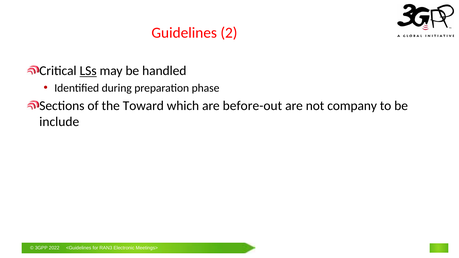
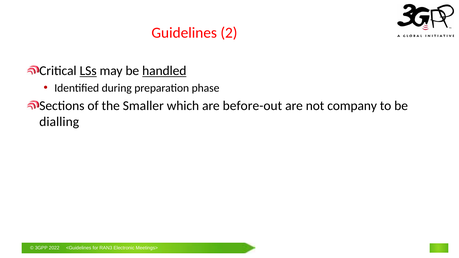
handled underline: none -> present
Toward: Toward -> Smaller
include: include -> dialling
